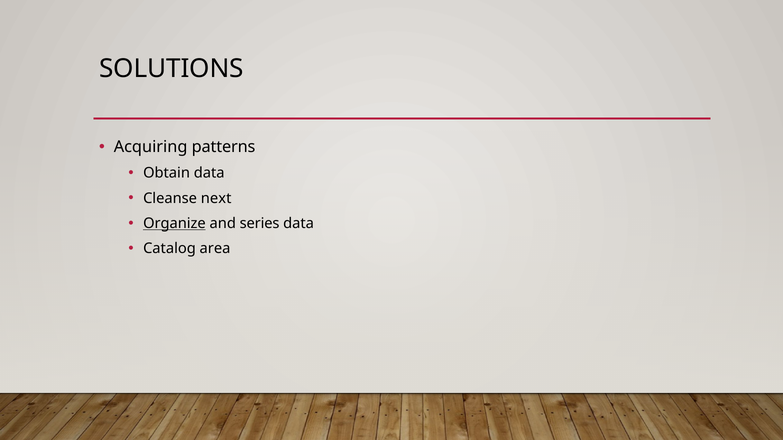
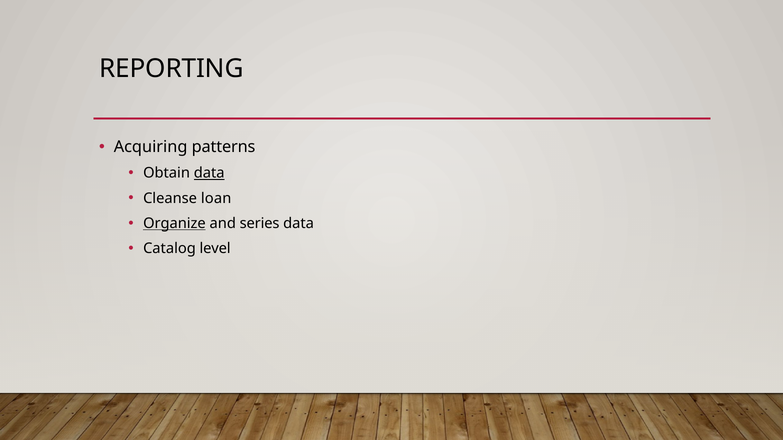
SOLUTIONS: SOLUTIONS -> REPORTING
data at (209, 173) underline: none -> present
next: next -> loan
area: area -> level
